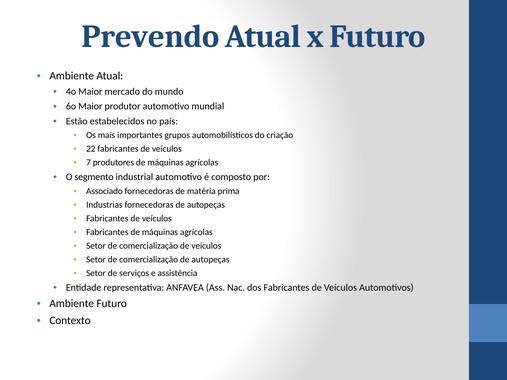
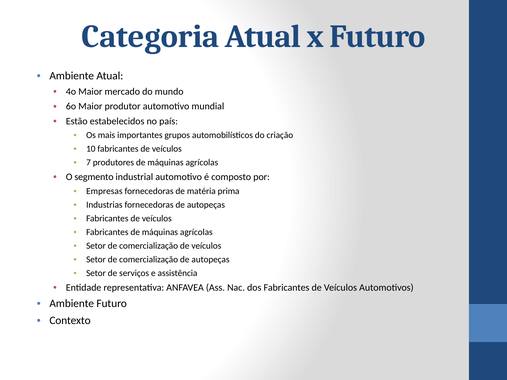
Prevendo: Prevendo -> Categoria
22: 22 -> 10
Associado: Associado -> Empresas
